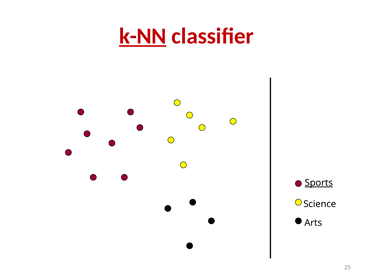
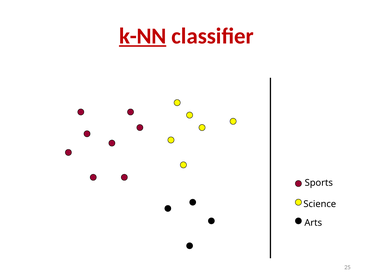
Sports underline: present -> none
